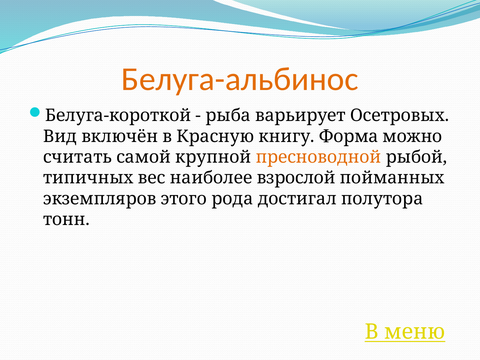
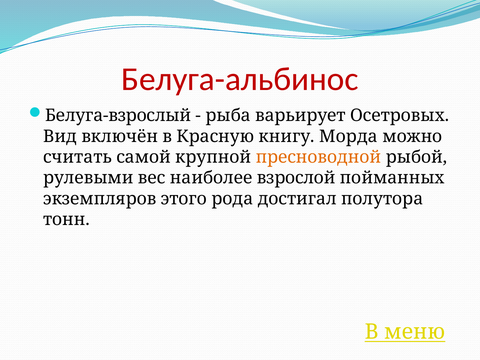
Белуга-альбинос colour: orange -> red
Белуга-короткой: Белуга-короткой -> Белуга-взрослый
Форма: Форма -> Морда
типичных: типичных -> рулевыми
